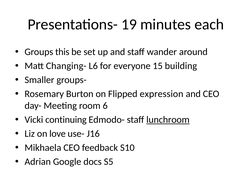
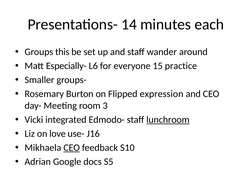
19: 19 -> 14
Changing-: Changing- -> Especially-
building: building -> practice
6: 6 -> 3
continuing: continuing -> integrated
CEO at (72, 148) underline: none -> present
